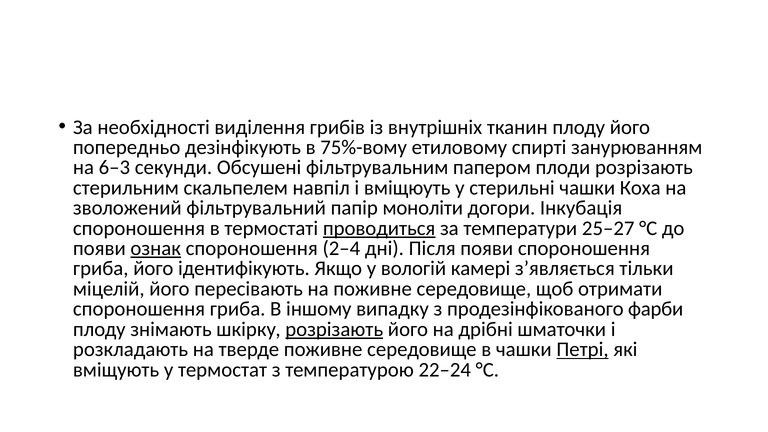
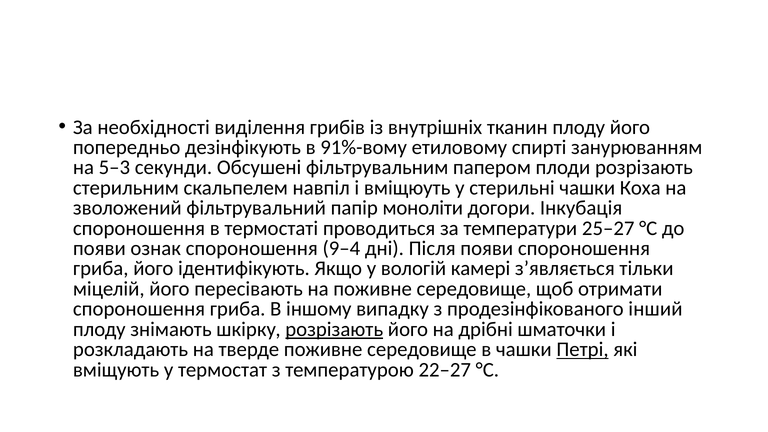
75%-вому: 75%-вому -> 91%-вому
6–3: 6–3 -> 5–3
проводиться underline: present -> none
ознак underline: present -> none
2–4: 2–4 -> 9–4
фарби: фарби -> інший
22–24: 22–24 -> 22–27
